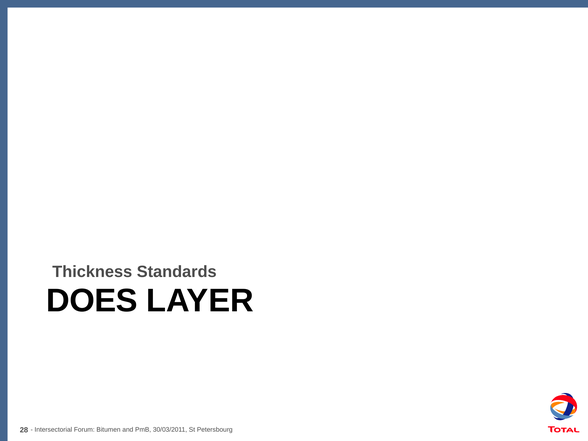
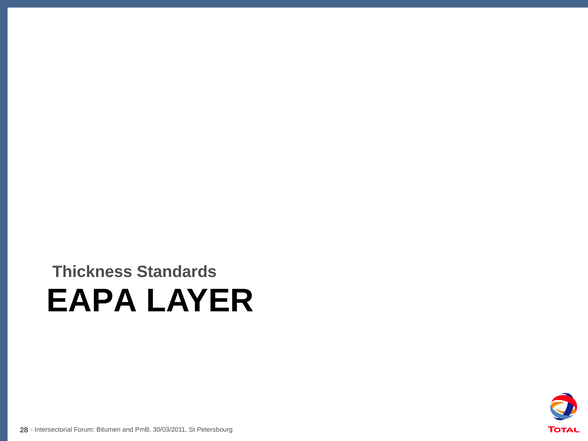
DOES: DOES -> EAPA
